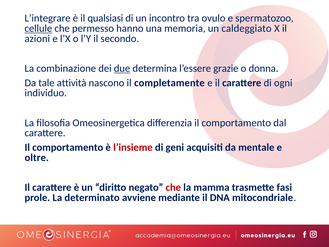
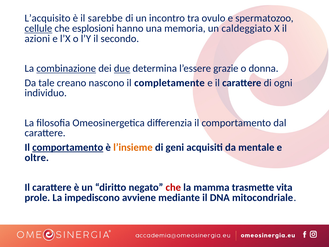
L’integrare: L’integrare -> L’acquisito
qualsiasi: qualsiasi -> sarebbe
permesso: permesso -> esplosioni
combinazione underline: none -> present
attività: attività -> creano
comportamento at (68, 147) underline: none -> present
l’insieme colour: red -> orange
fasi: fasi -> vita
determinato: determinato -> impediscono
